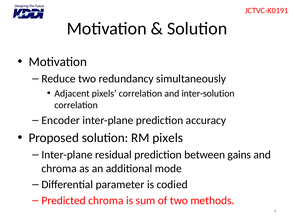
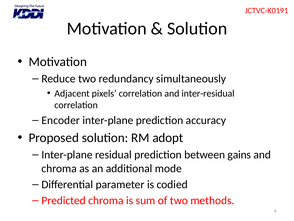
inter-solution: inter-solution -> inter-residual
RM pixels: pixels -> adopt
